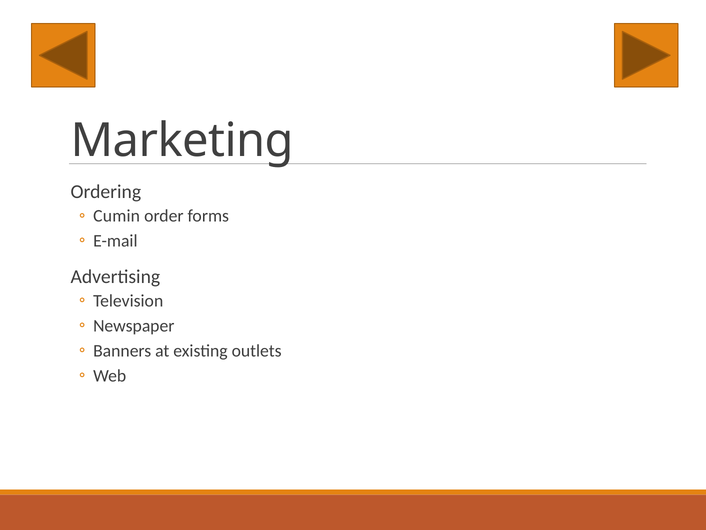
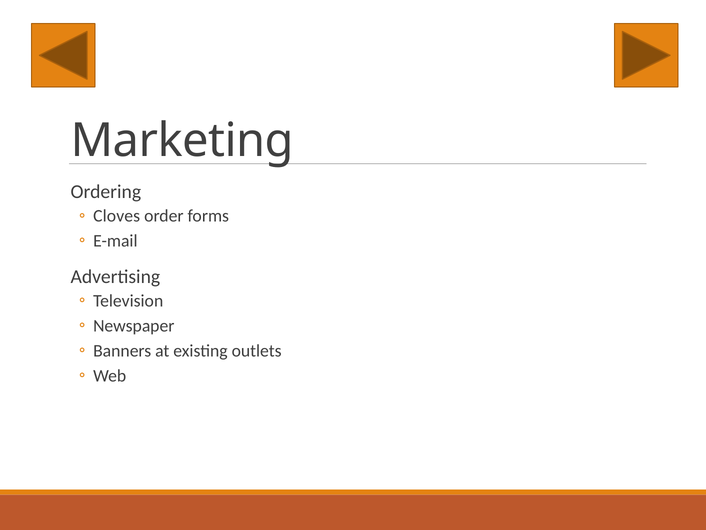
Cumin: Cumin -> Cloves
